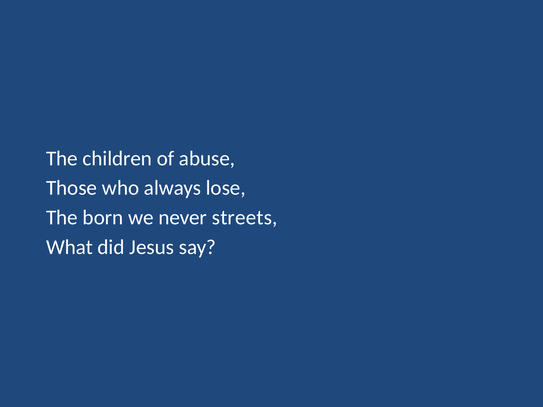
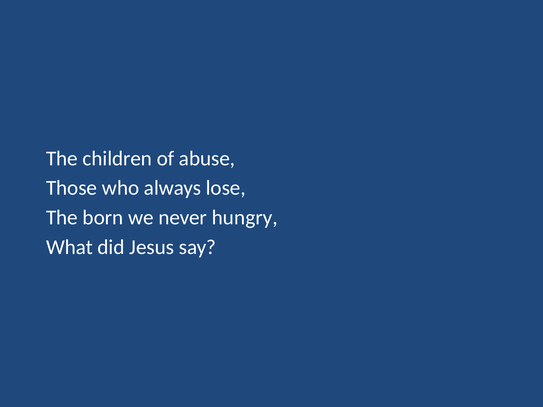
streets: streets -> hungry
